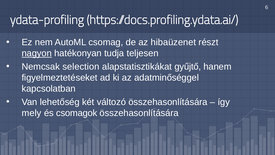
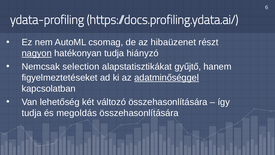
teljesen: teljesen -> hiányzó
adatminőséggel underline: none -> present
mely at (32, 113): mely -> tudja
csomagok: csomagok -> megoldás
